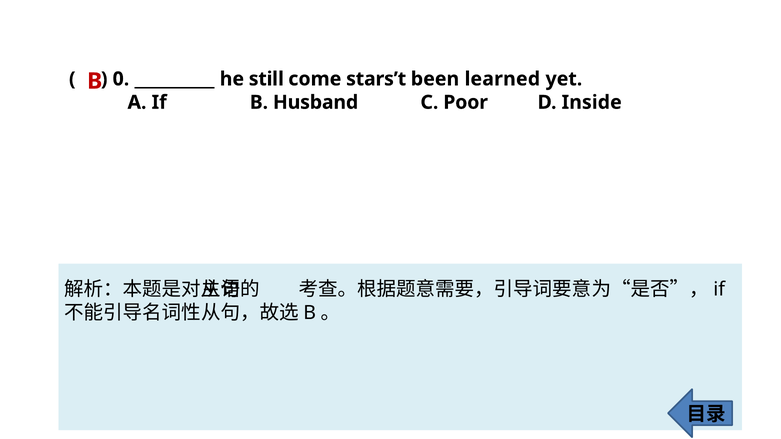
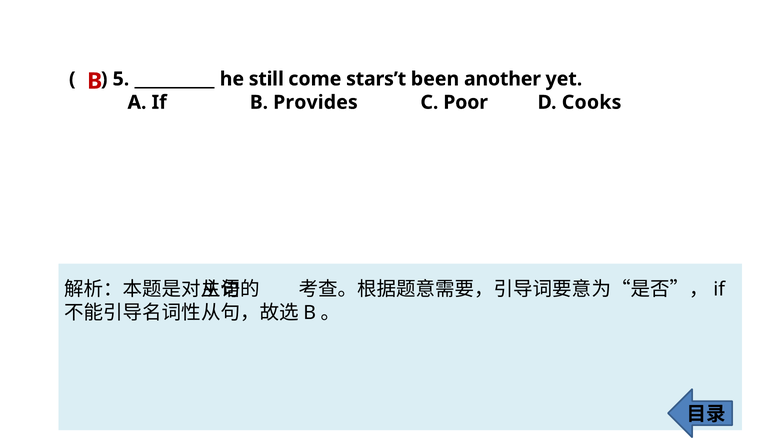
0: 0 -> 5
learned: learned -> another
Husband: Husband -> Provides
Inside: Inside -> Cooks
